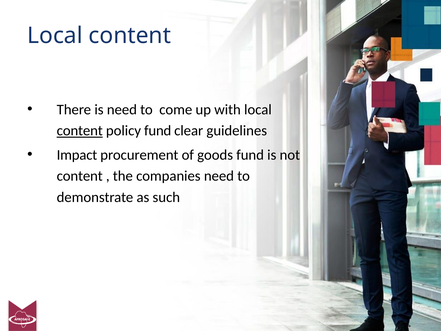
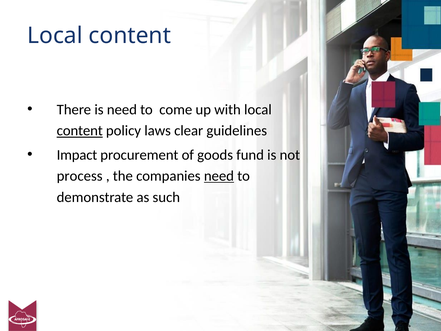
policy fund: fund -> laws
content at (80, 176): content -> process
need at (219, 176) underline: none -> present
